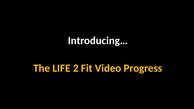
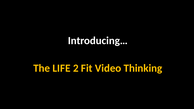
Progress: Progress -> Thinking
